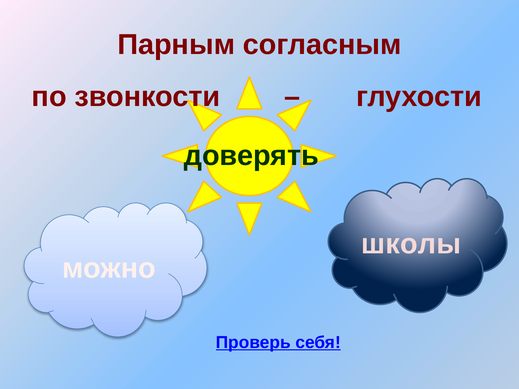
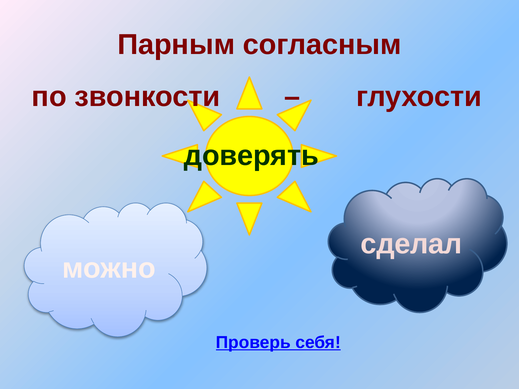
школы: школы -> сделал
